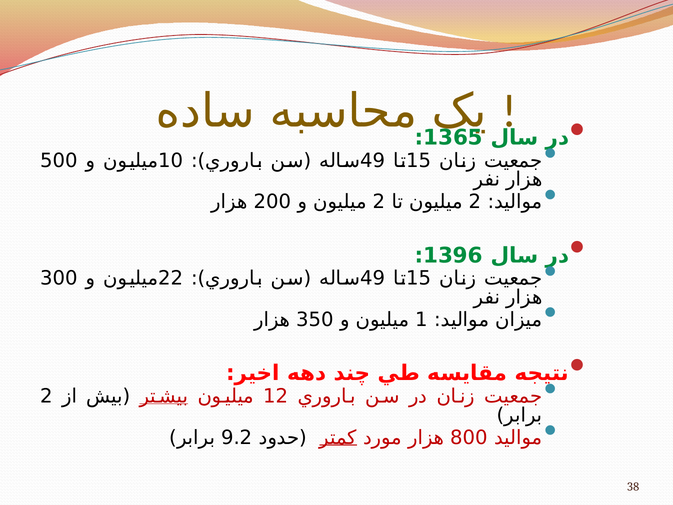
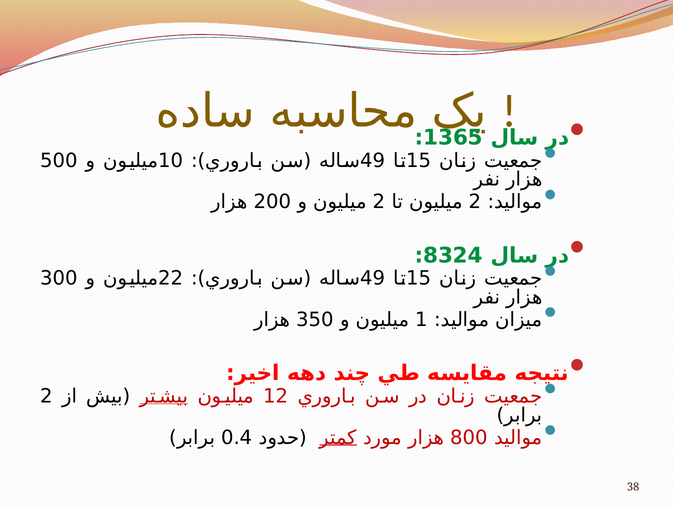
1396: 1396 -> 8324
9.2: 9.2 -> 0.4
